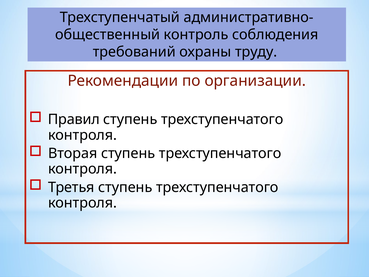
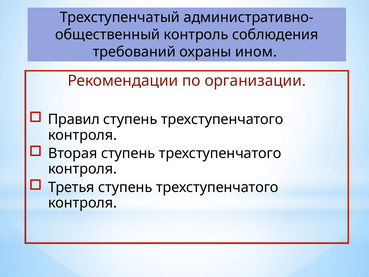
труду: труду -> ином
